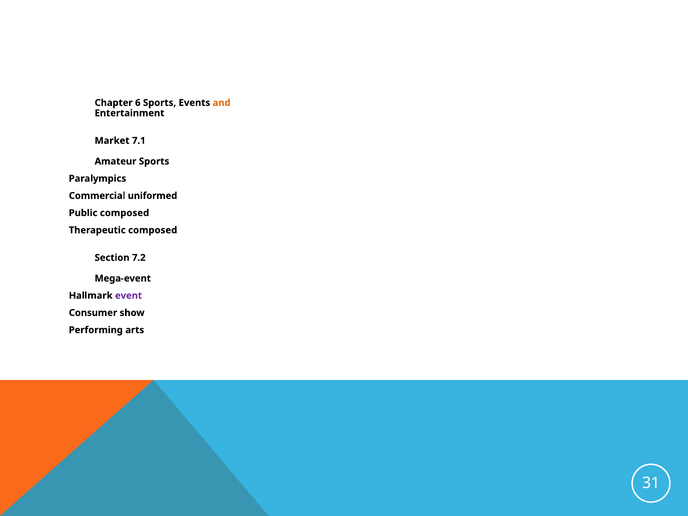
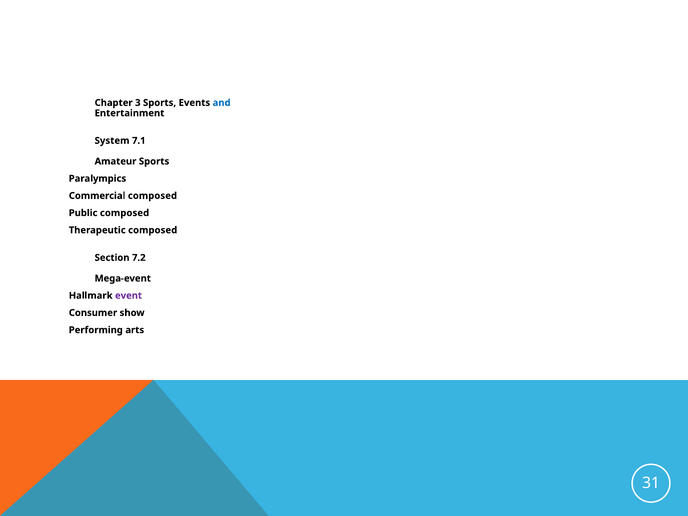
6: 6 -> 3
and colour: orange -> blue
Market: Market -> System
Commercial uniformed: uniformed -> composed
